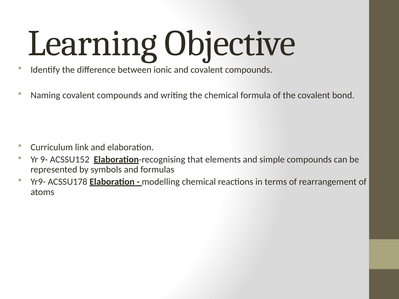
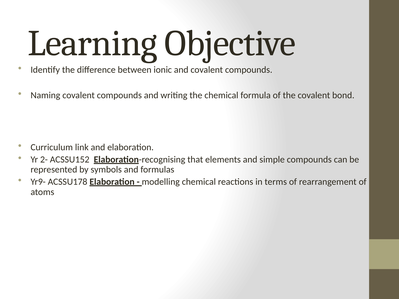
9-: 9- -> 2-
